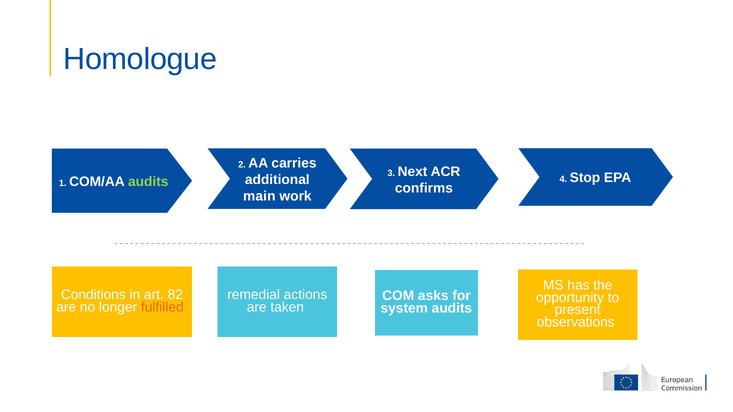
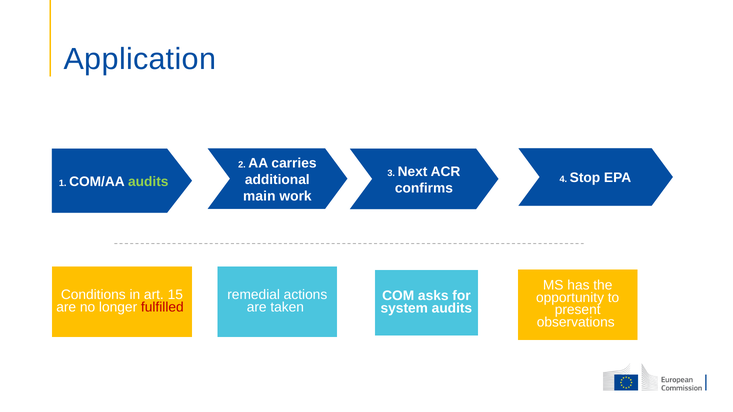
Homologue: Homologue -> Application
82: 82 -> 15
fulfilled colour: orange -> red
